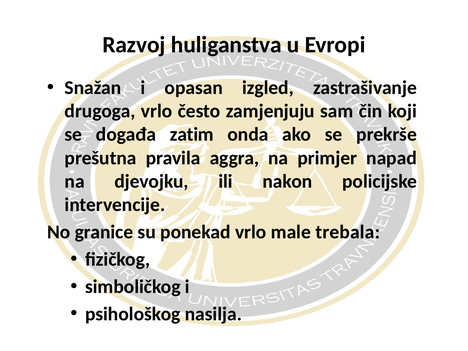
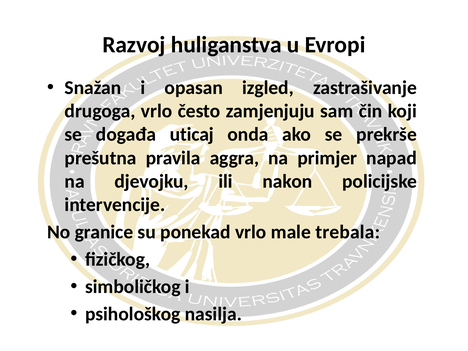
zatim: zatim -> uticaj
